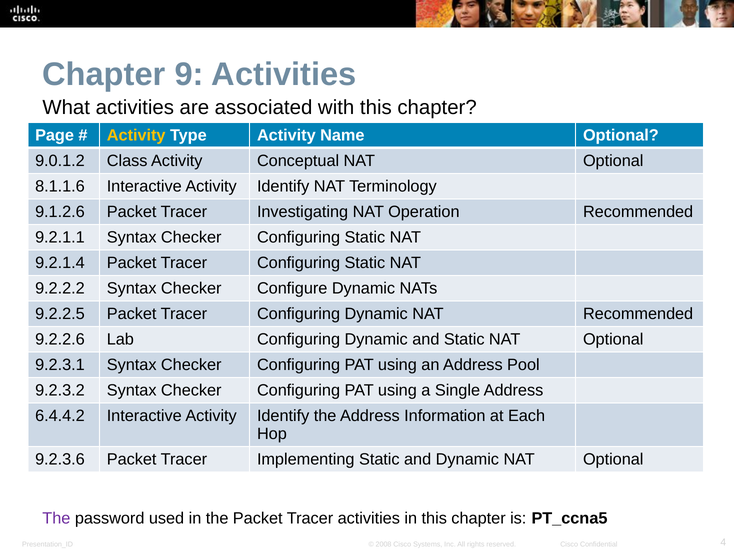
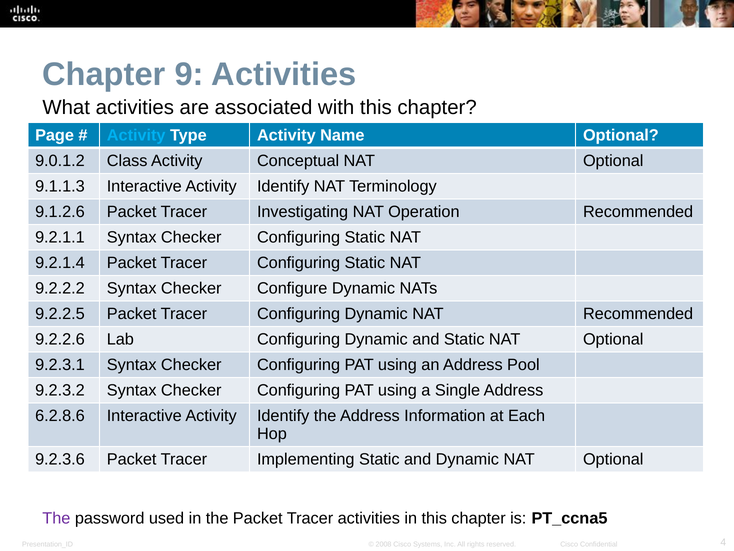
Activity at (136, 135) colour: yellow -> light blue
8.1.1.6: 8.1.1.6 -> 9.1.1.3
6.4.4.2: 6.4.4.2 -> 6.2.8.6
